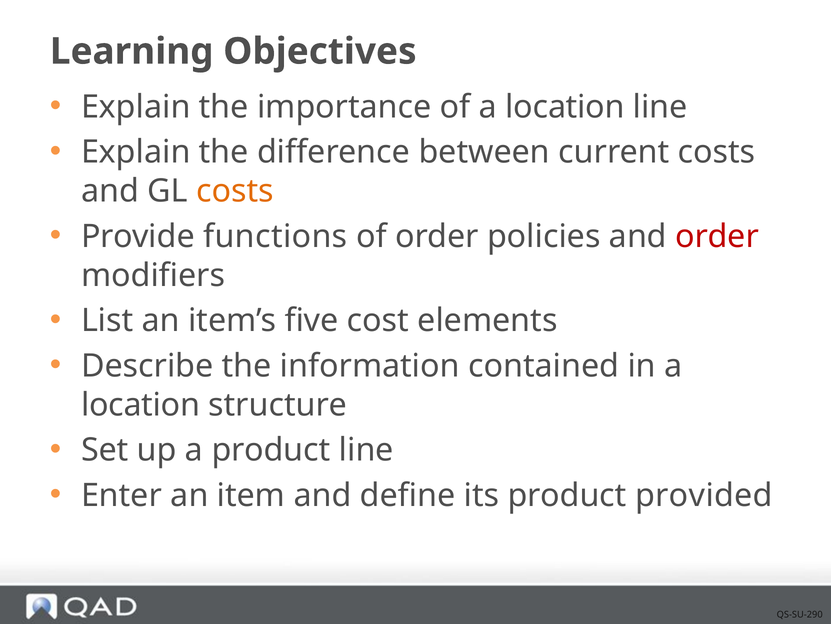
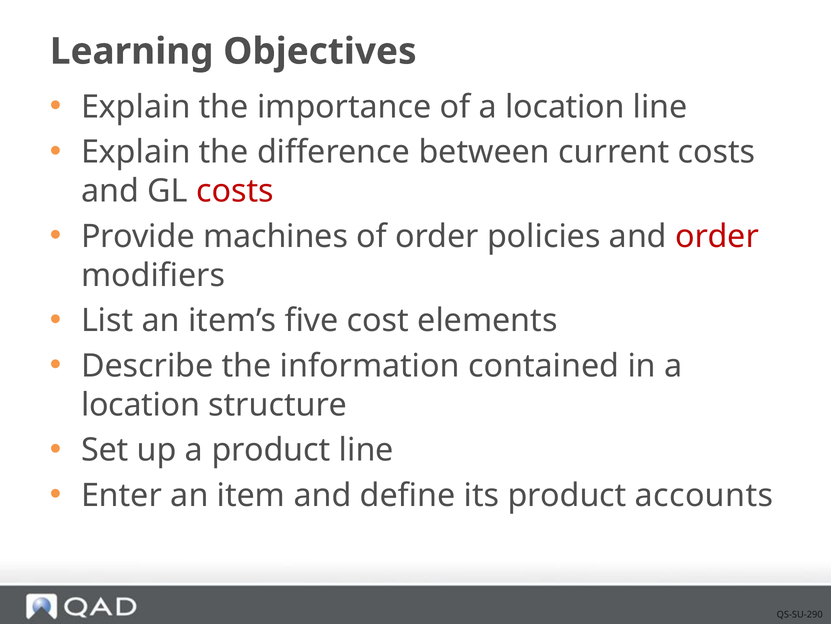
costs at (235, 191) colour: orange -> red
functions: functions -> machines
provided: provided -> accounts
